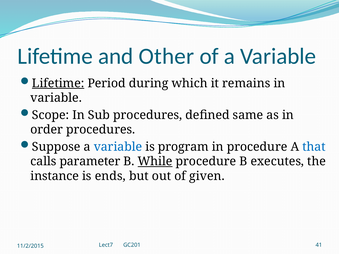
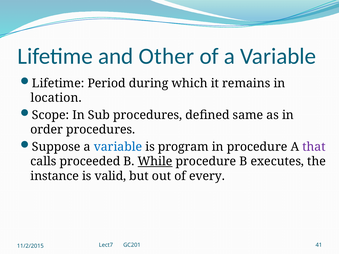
Lifetime at (58, 83) underline: present -> none
variable at (56, 98): variable -> location
that colour: blue -> purple
parameter: parameter -> proceeded
ends: ends -> valid
given: given -> every
